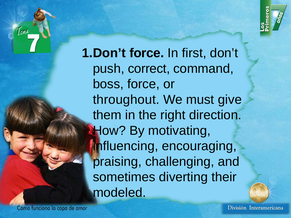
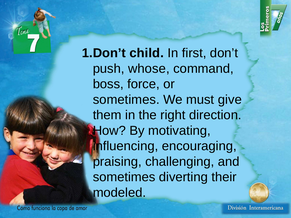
force at (147, 53): force -> child
correct: correct -> whose
throughout at (126, 100): throughout -> sometimes
